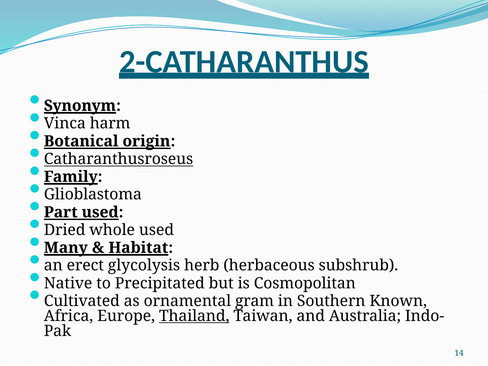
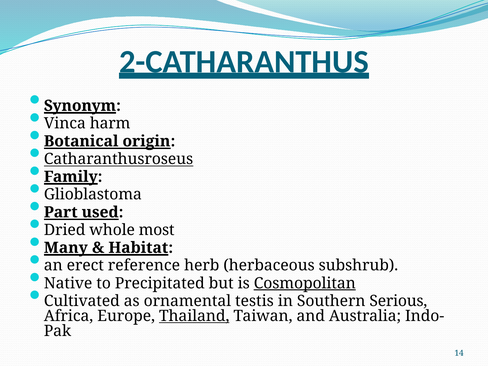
whole used: used -> most
glycolysis: glycolysis -> reference
Cosmopolitan underline: none -> present
gram: gram -> testis
Known: Known -> Serious
